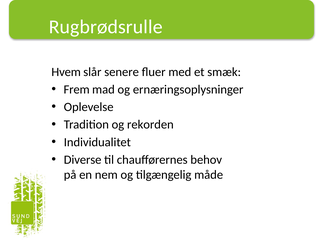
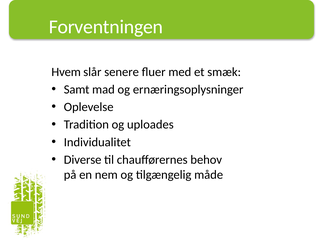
Rugbrødsrulle: Rugbrødsrulle -> Forventningen
Frem: Frem -> Samt
rekorden: rekorden -> uploades
